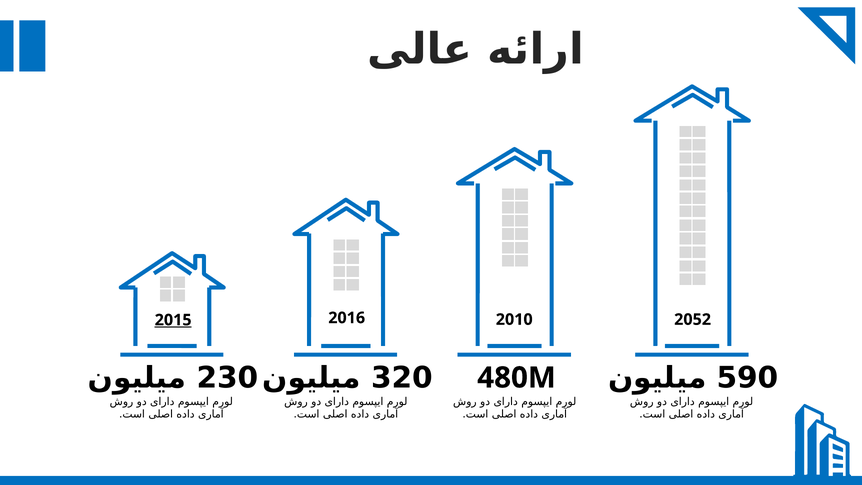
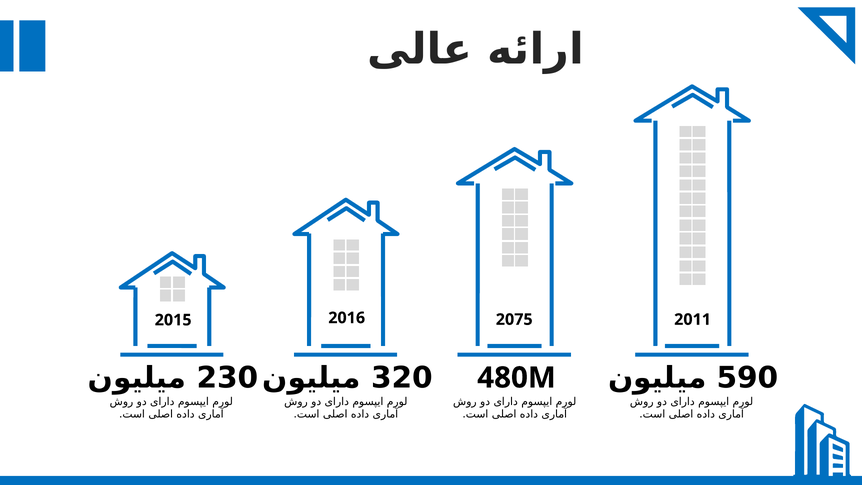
2052: 2052 -> 2011
2010: 2010 -> 2075
2015 underline: present -> none
